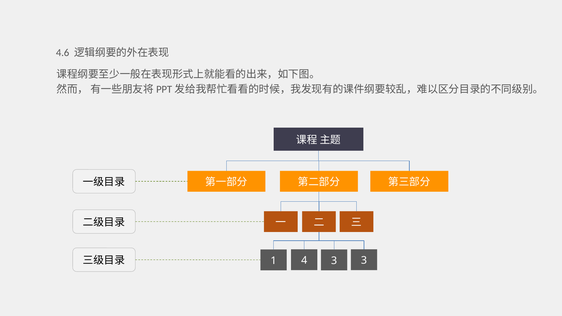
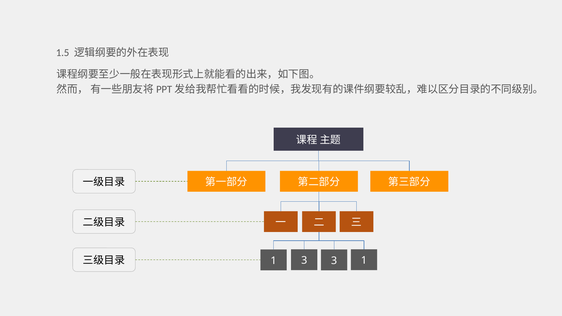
4.6: 4.6 -> 1.5
1 4: 4 -> 3
3 3: 3 -> 1
